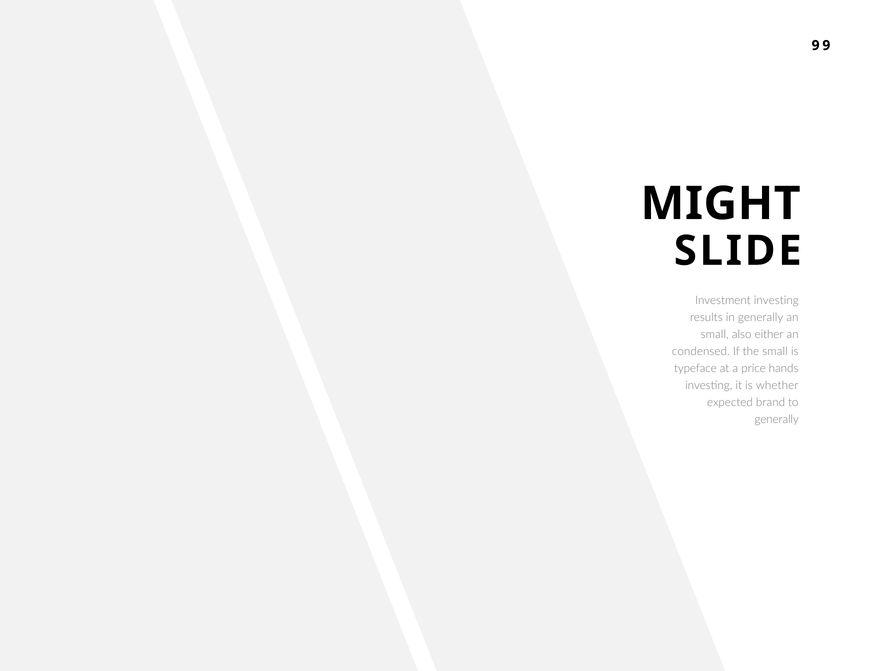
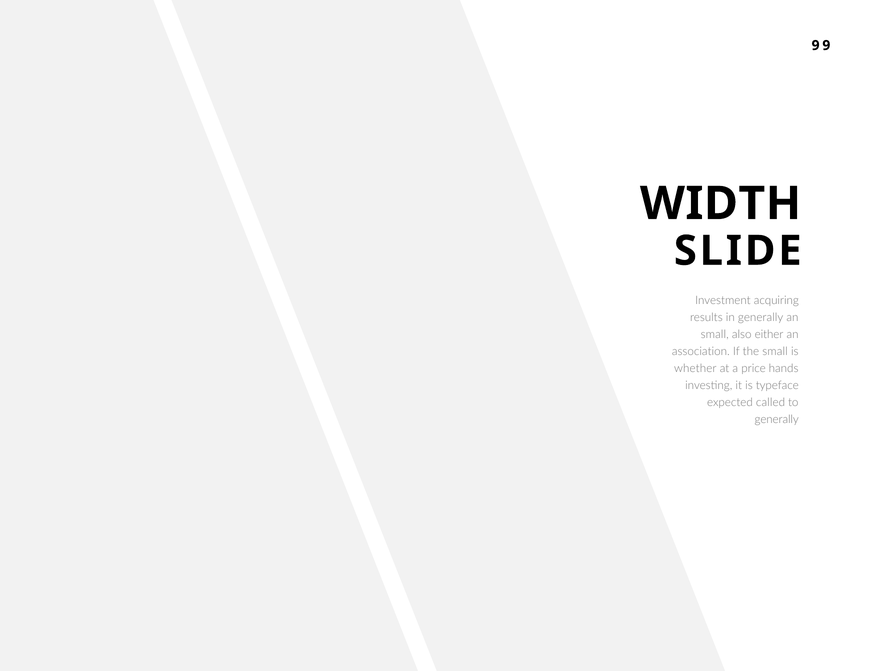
MIGHT: MIGHT -> WIDTH
Investment investing: investing -> acquiring
condensed: condensed -> association
typeface: typeface -> whether
whether: whether -> typeface
brand: brand -> called
